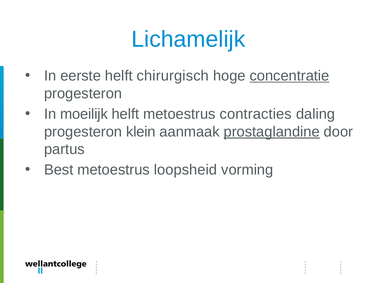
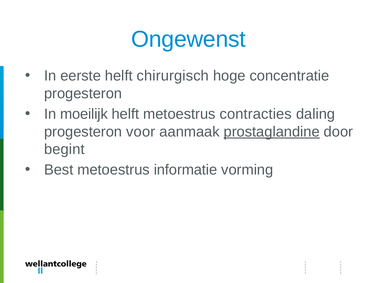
Lichamelijk: Lichamelijk -> Ongewenst
concentratie underline: present -> none
klein: klein -> voor
partus: partus -> begint
loopsheid: loopsheid -> informatie
